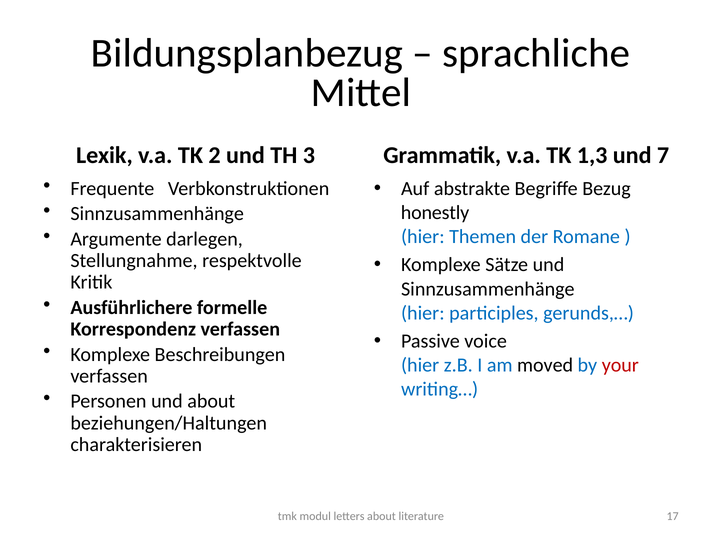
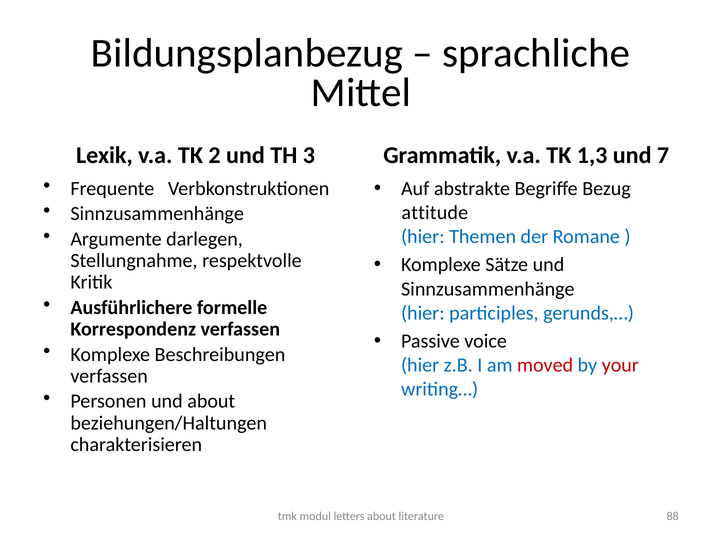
honestly: honestly -> attitude
moved colour: black -> red
17: 17 -> 88
